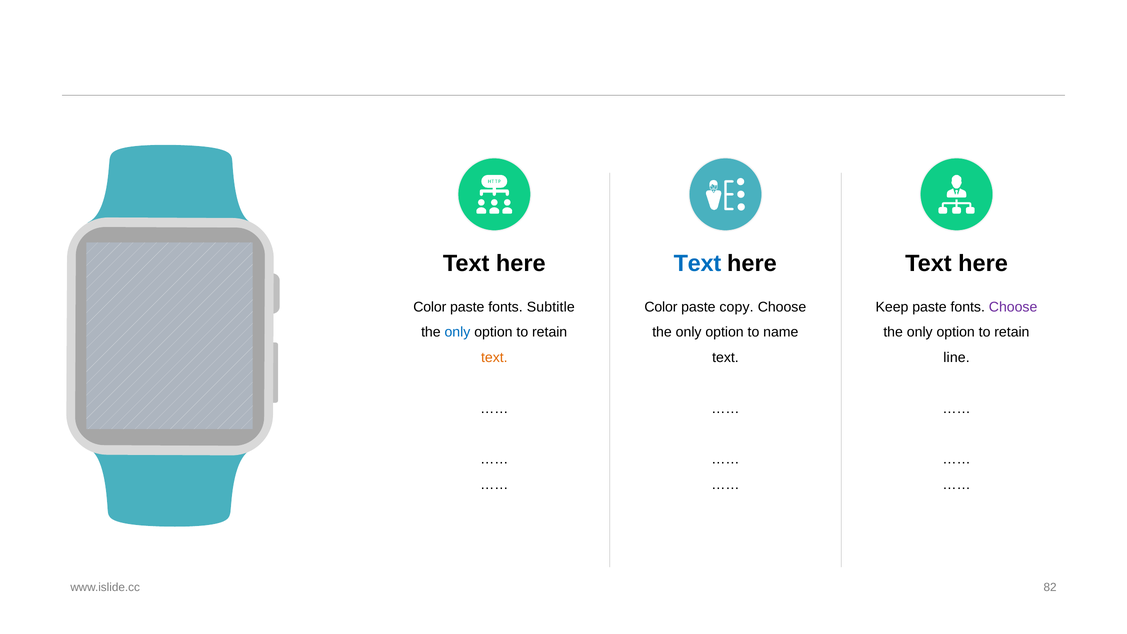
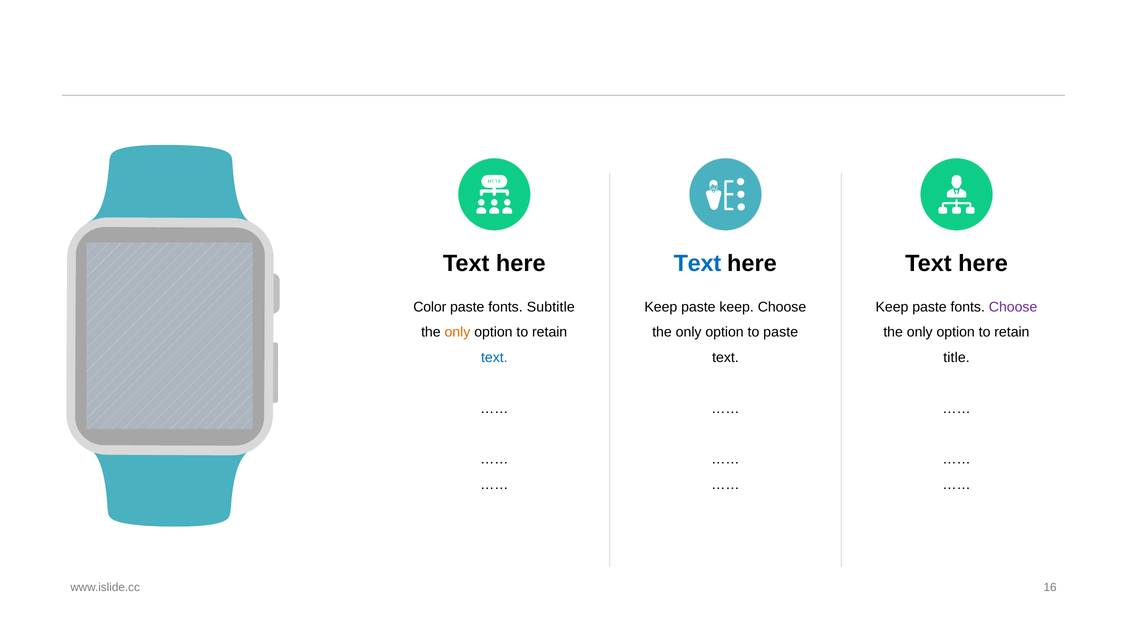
Color at (661, 307): Color -> Keep
paste copy: copy -> keep
only at (457, 332) colour: blue -> orange
to name: name -> paste
text at (494, 358) colour: orange -> blue
line: line -> title
82: 82 -> 16
